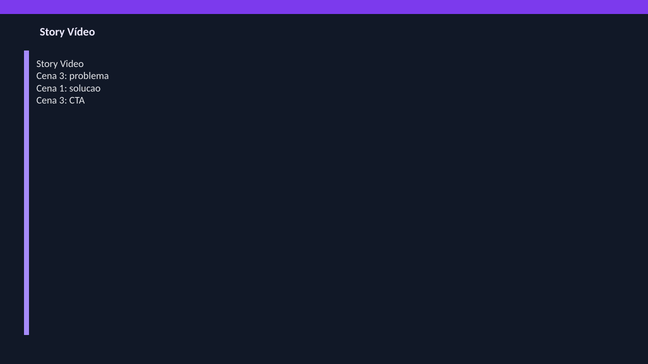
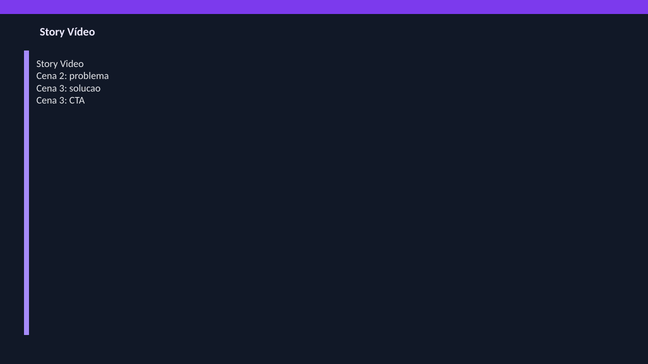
3 at (63, 76): 3 -> 2
1 at (63, 88): 1 -> 3
